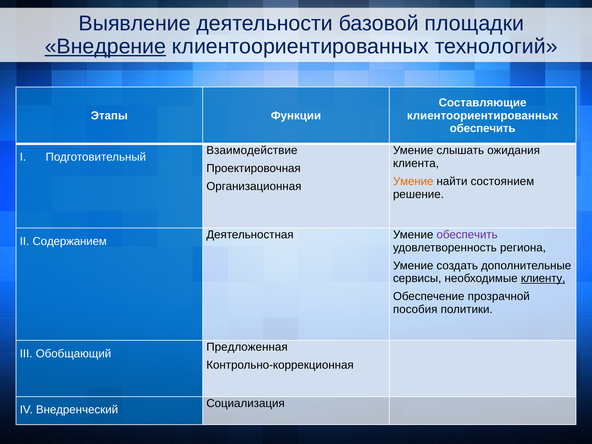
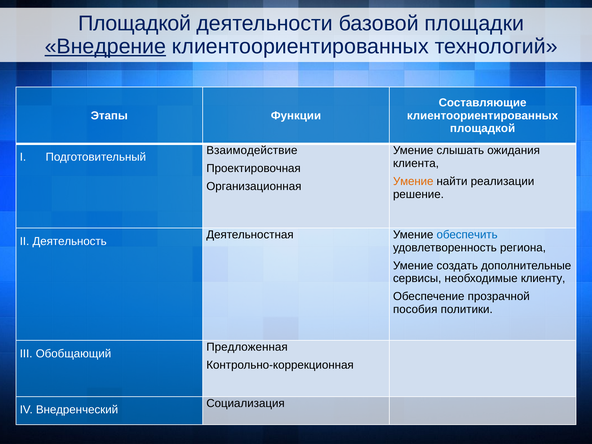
Выявление at (135, 23): Выявление -> Площадкой
обеспечить at (483, 128): обеспечить -> площадкой
состоянием: состоянием -> реализации
обеспечить at (467, 235) colour: purple -> blue
Содержанием: Содержанием -> Деятельность
клиенту underline: present -> none
